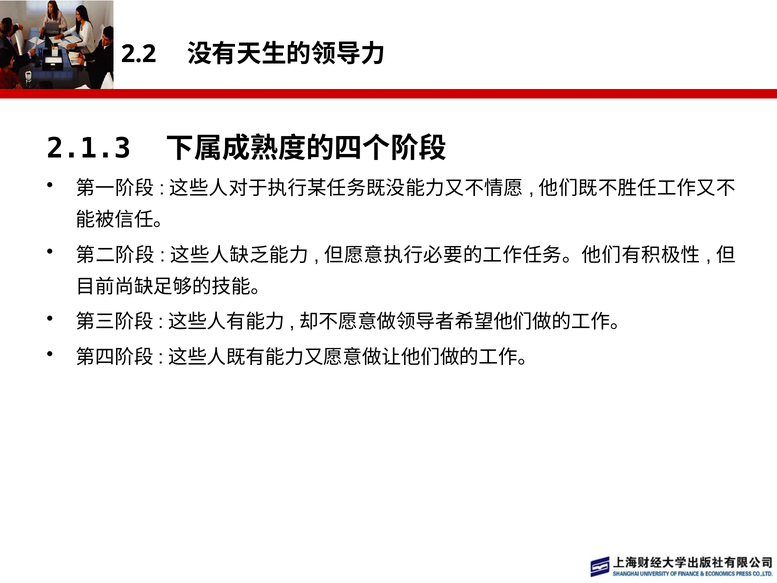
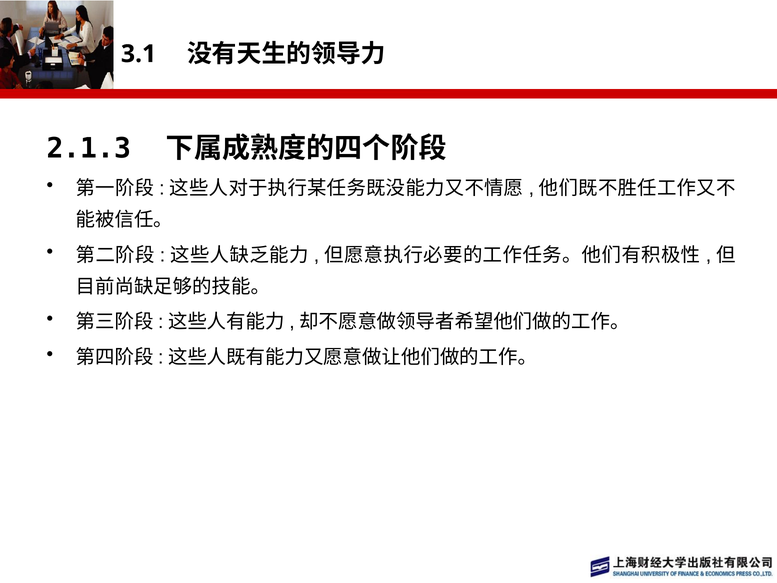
2.2: 2.2 -> 3.1
